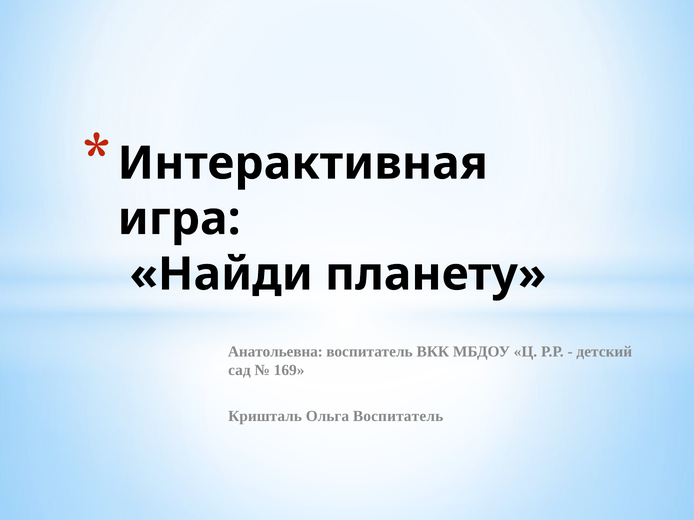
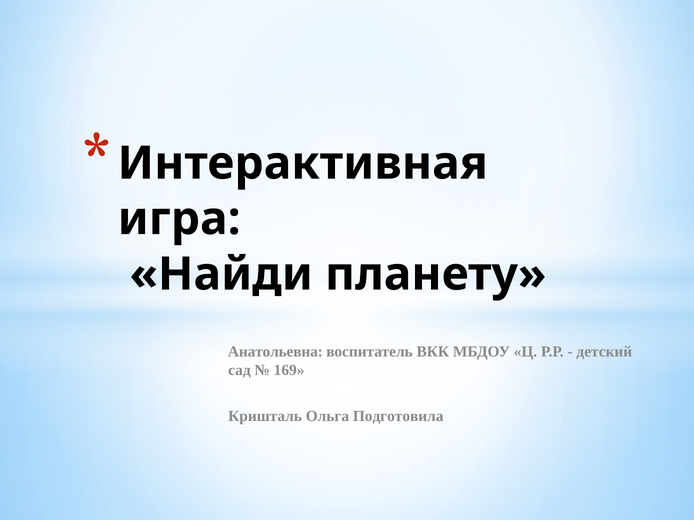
Ольга Воспитатель: Воспитатель -> Подготовила
